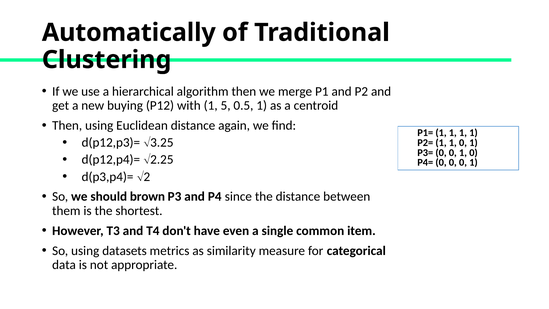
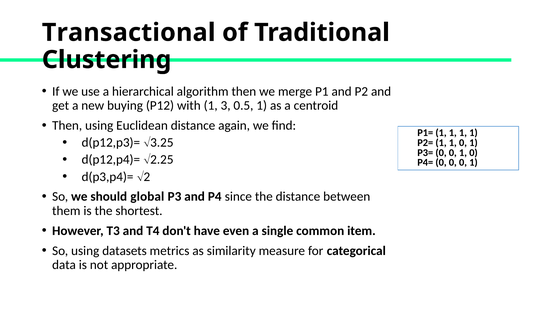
Automatically: Automatically -> Transactional
5: 5 -> 3
brown: brown -> global
